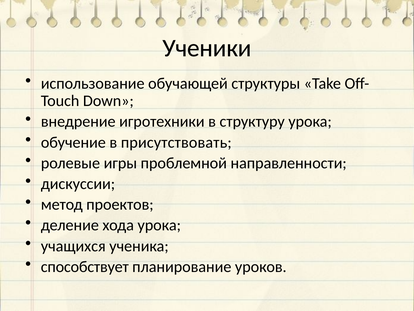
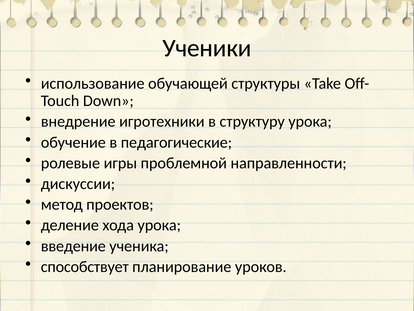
присутствовать: присутствовать -> педагогические
учащихся: учащихся -> введение
